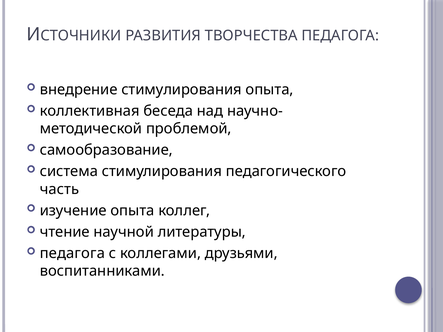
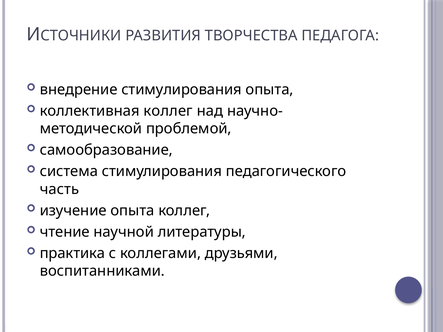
коллективная беседа: беседа -> коллег
педагога at (72, 254): педагога -> практика
